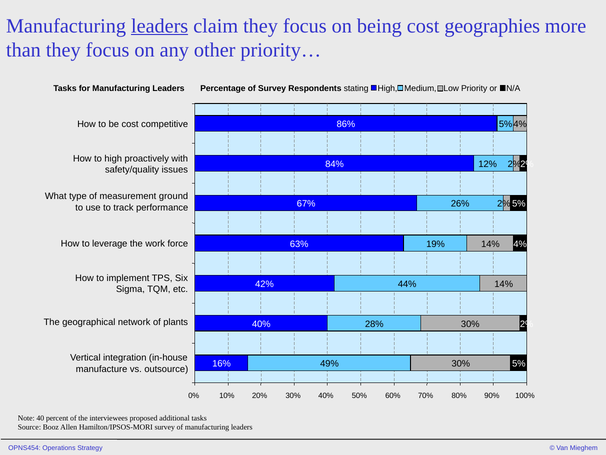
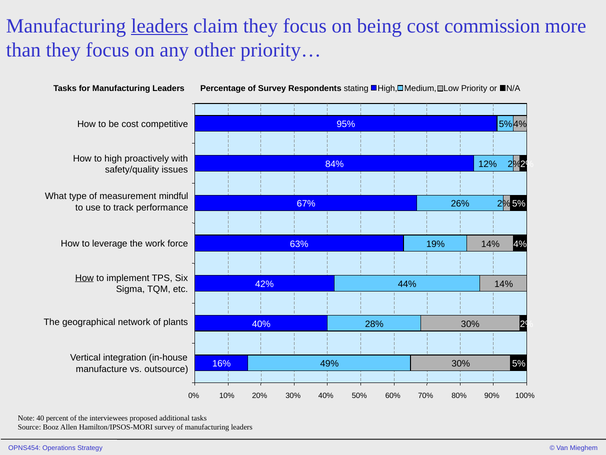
geographies: geographies -> commission
86%: 86% -> 95%
ground: ground -> mindful
How at (84, 278) underline: none -> present
